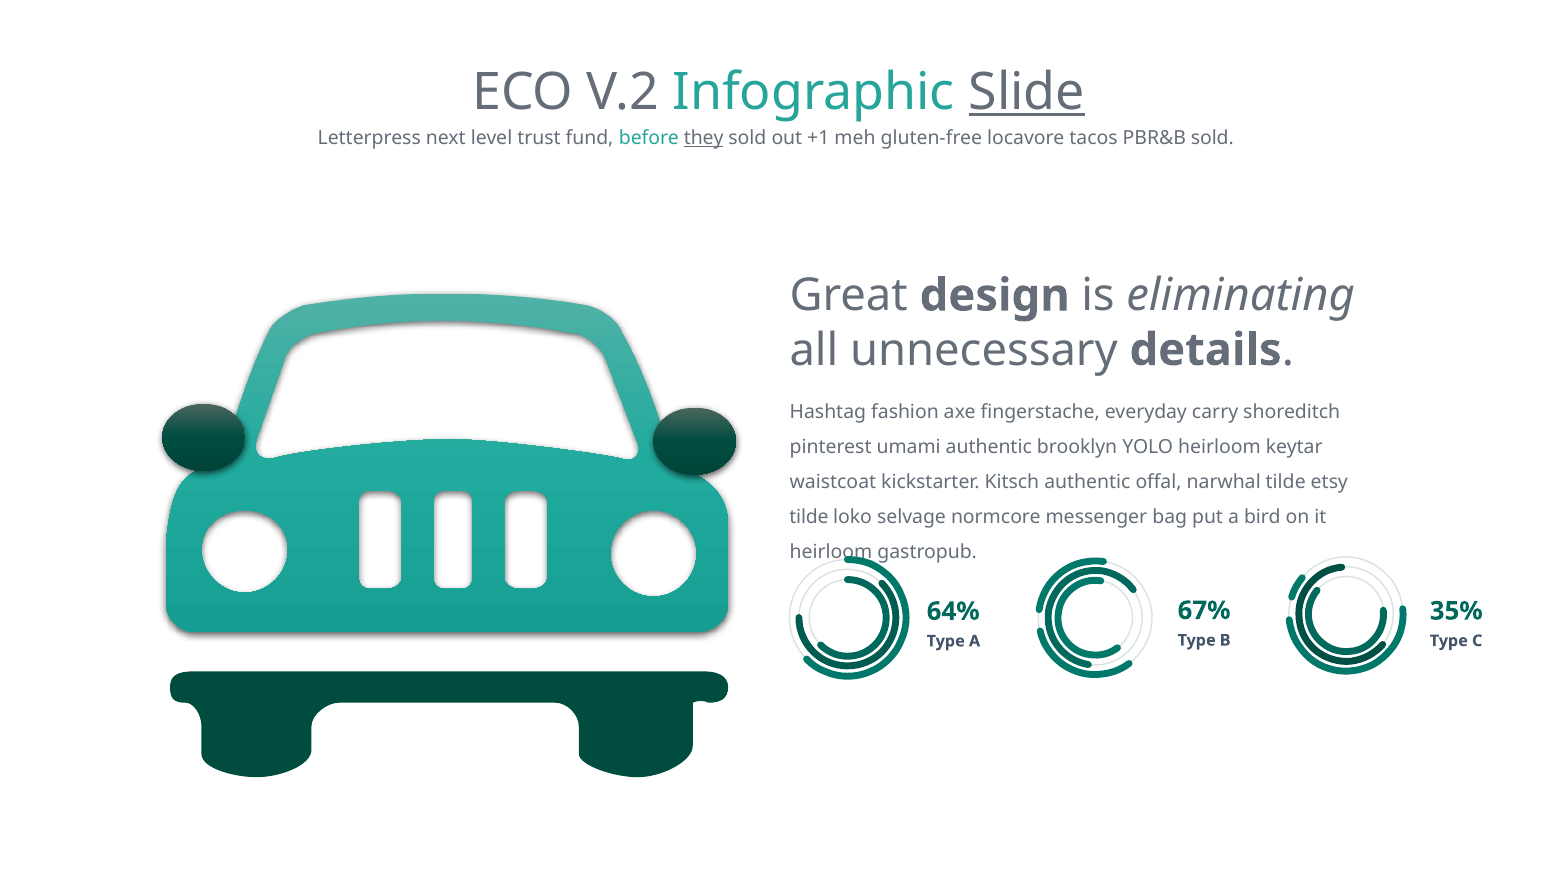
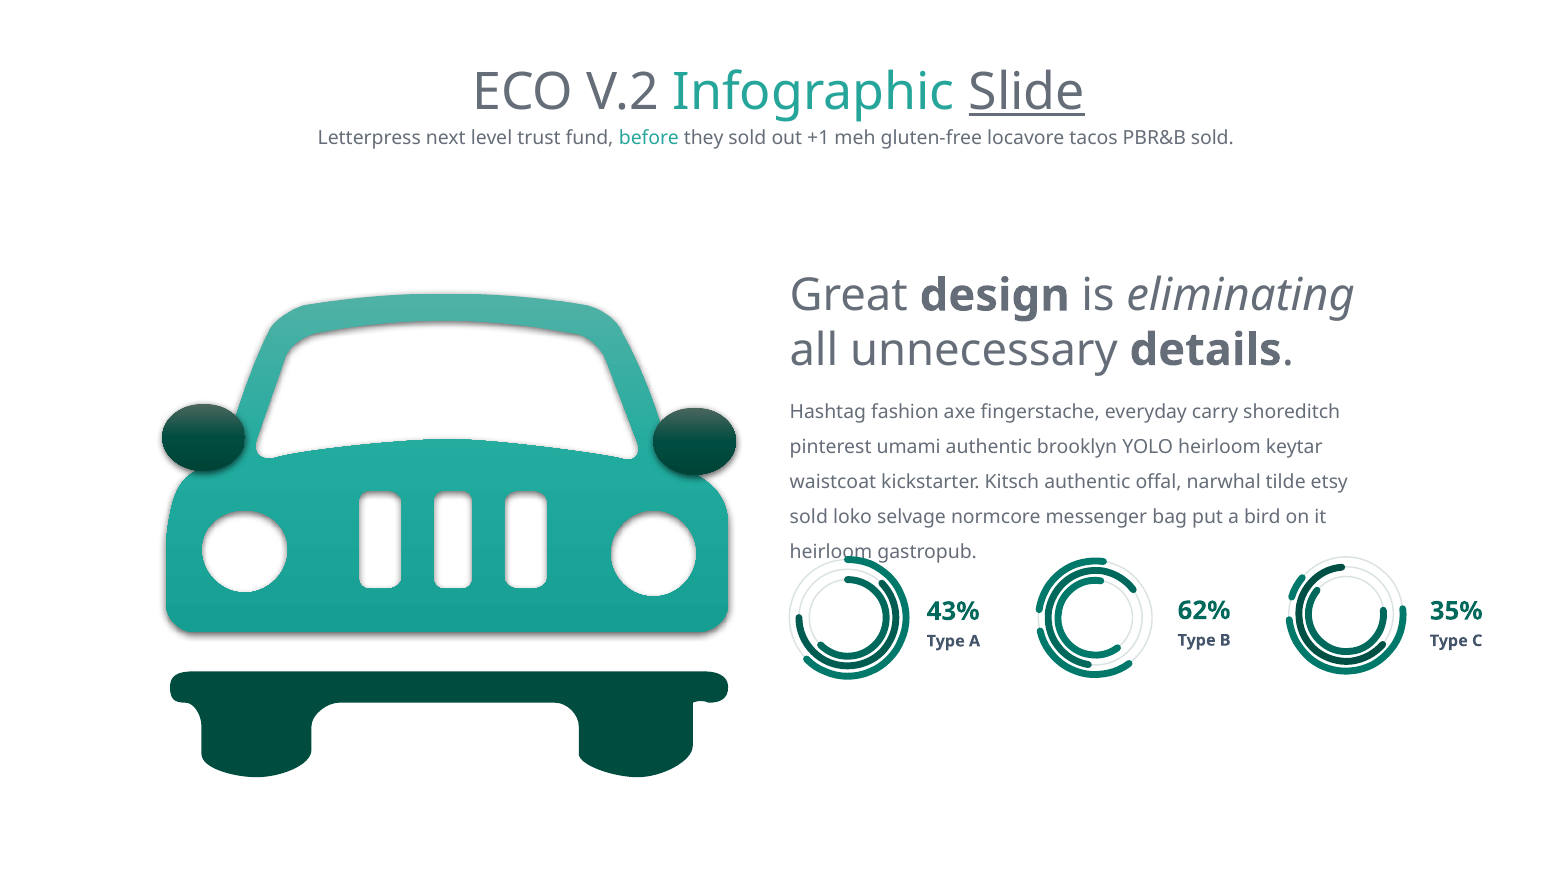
they underline: present -> none
tilde at (809, 517): tilde -> sold
67%: 67% -> 62%
64%: 64% -> 43%
